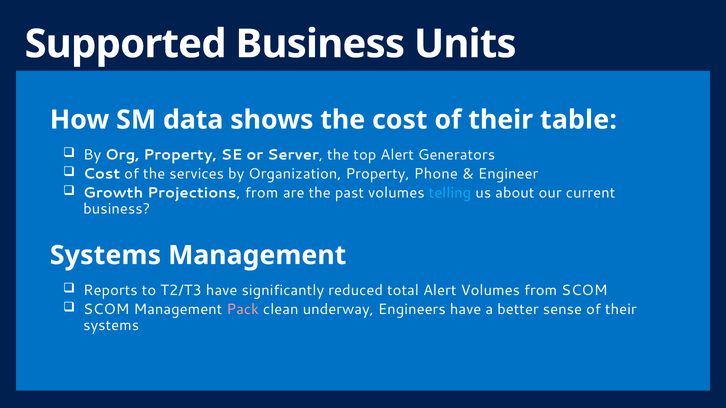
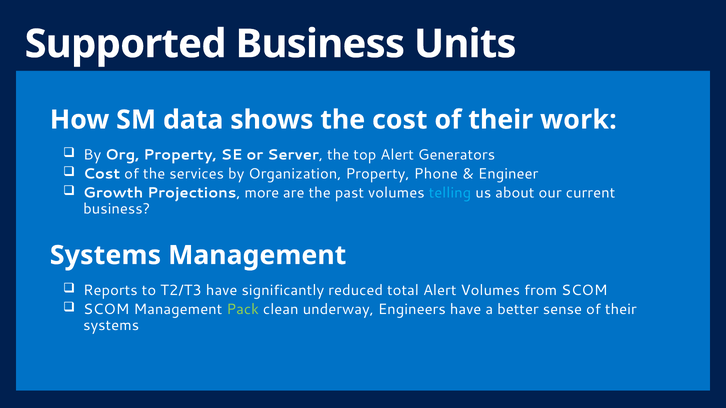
table: table -> work
Projections from: from -> more
Pack colour: pink -> light green
